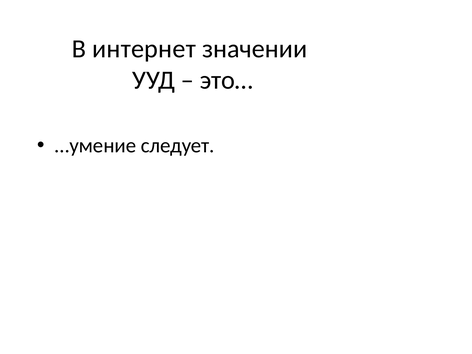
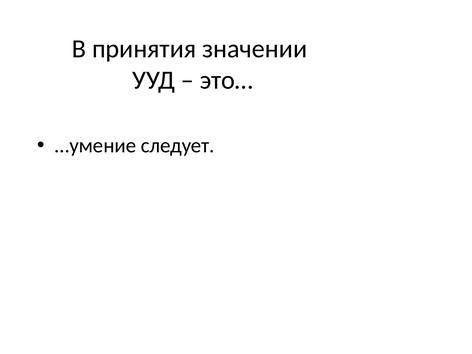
интернет: интернет -> принятия
